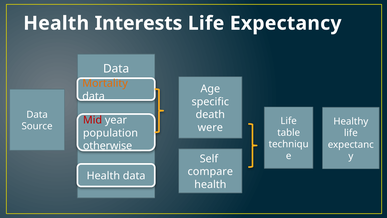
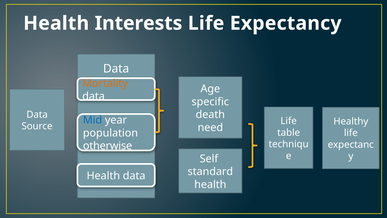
Mid colour: red -> blue
were: were -> need
compare: compare -> standard
